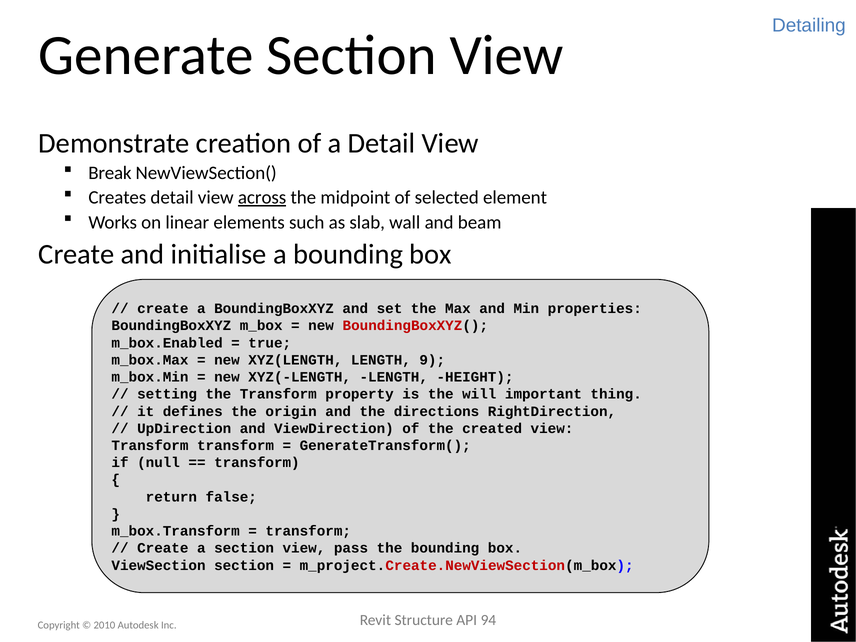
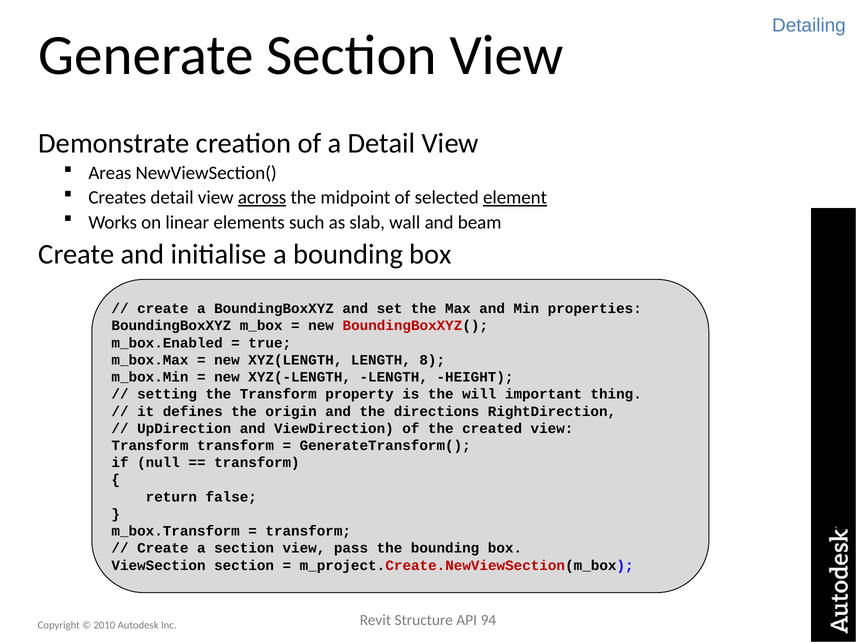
Break: Break -> Areas
element underline: none -> present
9: 9 -> 8
